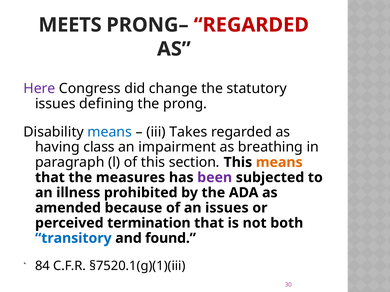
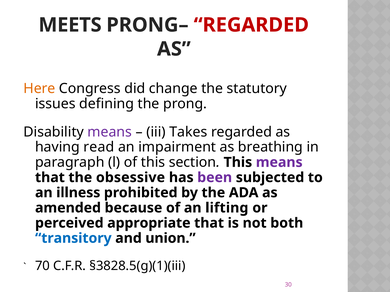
Here colour: purple -> orange
means at (110, 132) colour: blue -> purple
class: class -> read
means at (279, 163) colour: orange -> purple
measures: measures -> obsessive
an issues: issues -> lifting
termination: termination -> appropriate
found: found -> union
84: 84 -> 70
§7520.1(g)(1)(iii: §7520.1(g)(1)(iii -> §3828.5(g)(1)(iii
